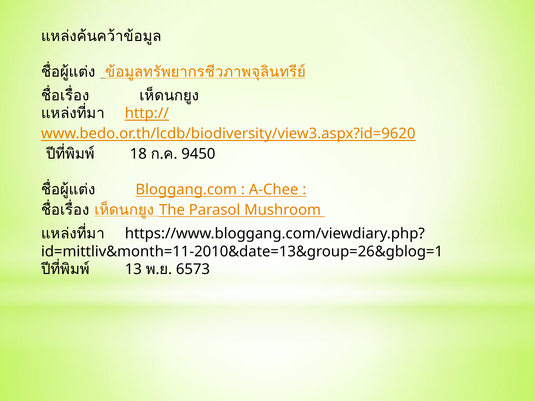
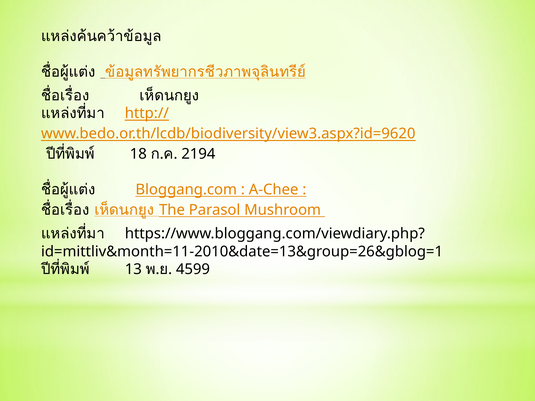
9450: 9450 -> 2194
6573: 6573 -> 4599
